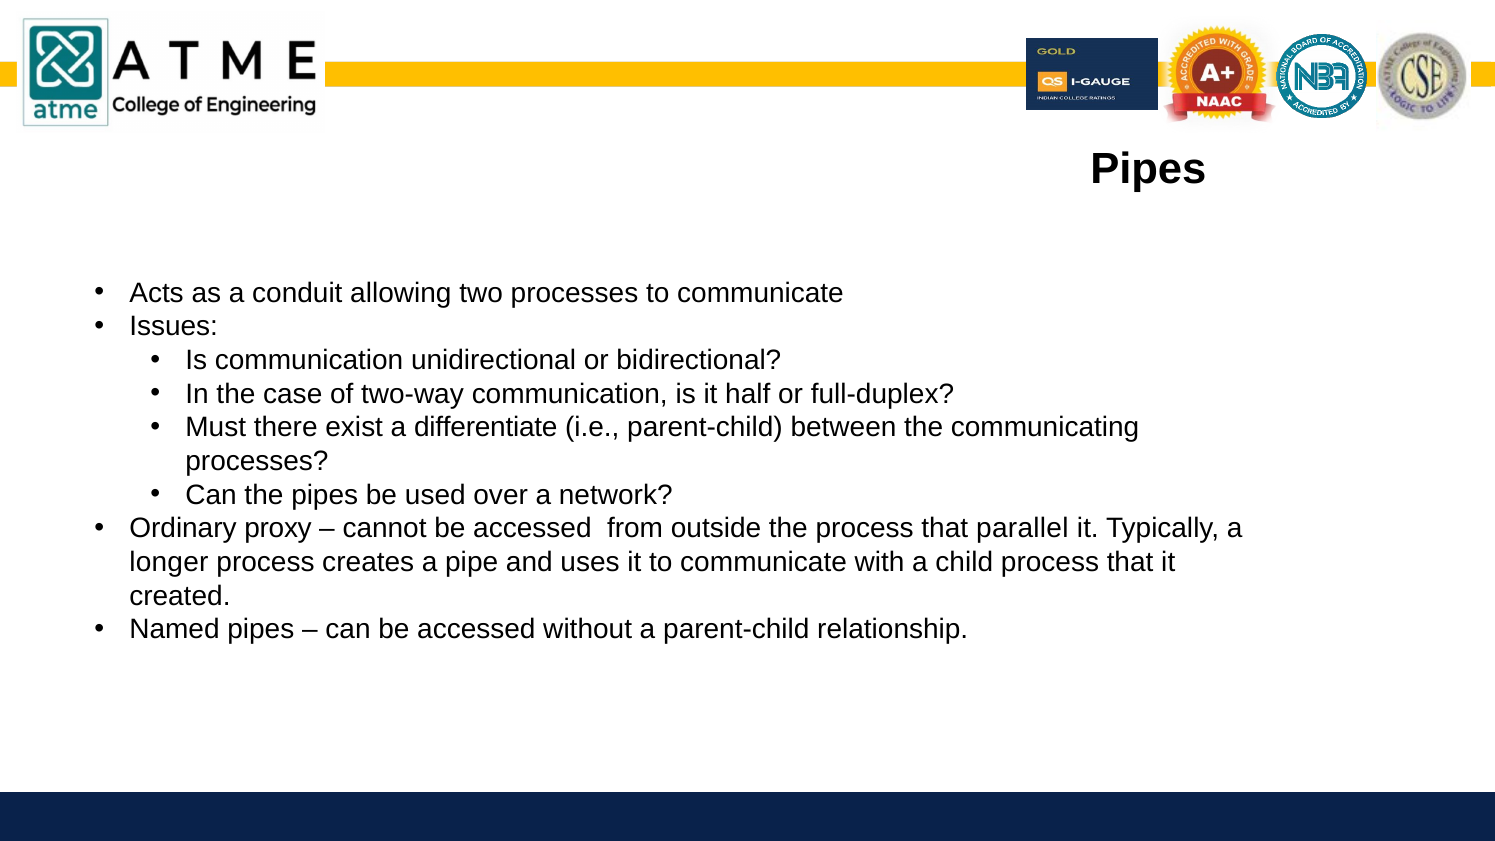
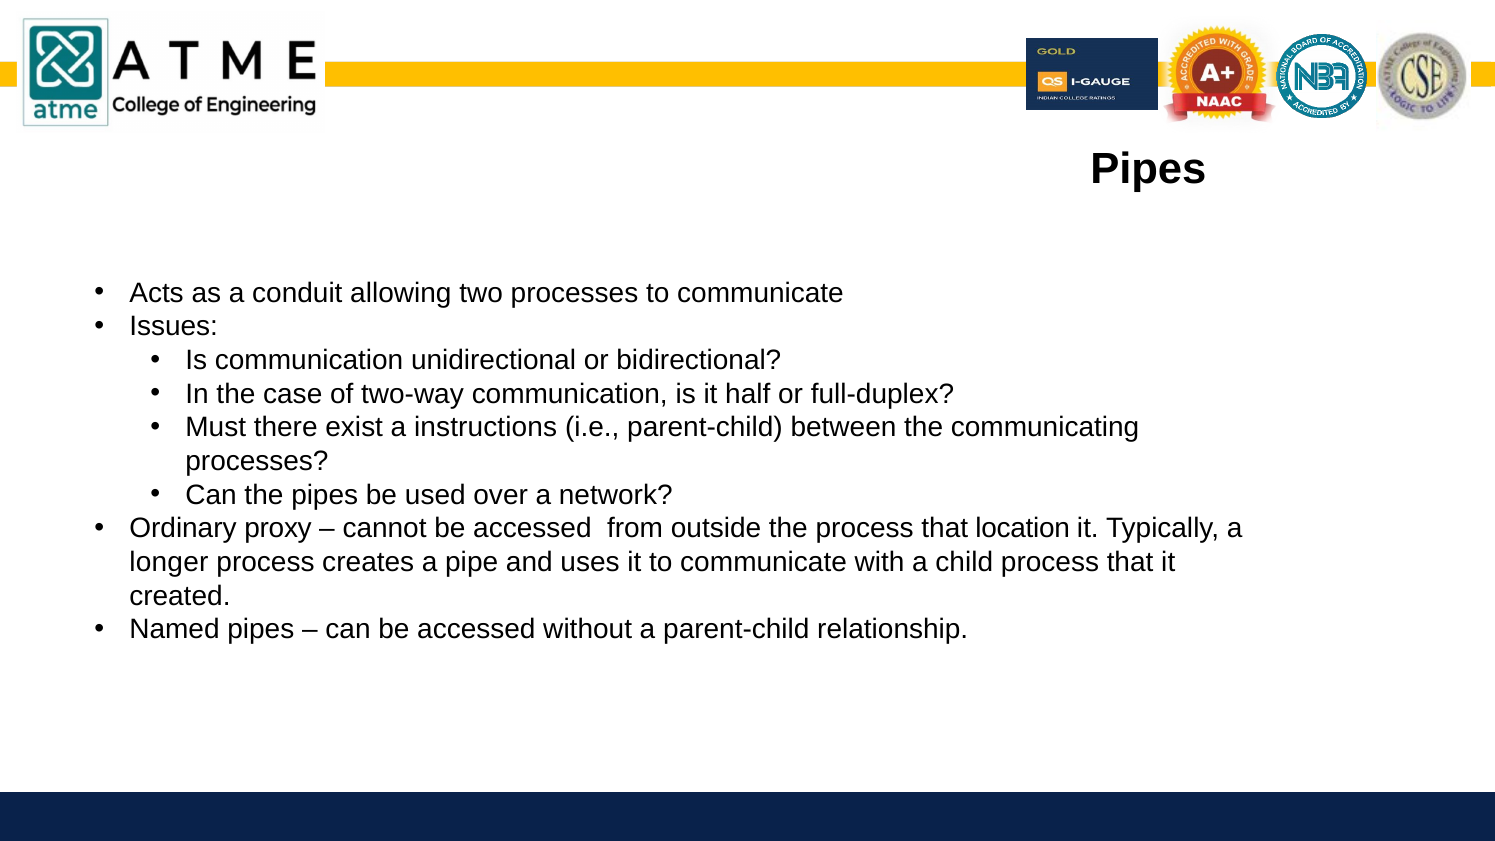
differentiate: differentiate -> instructions
parallel: parallel -> location
